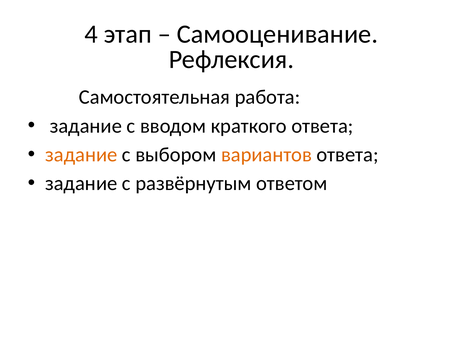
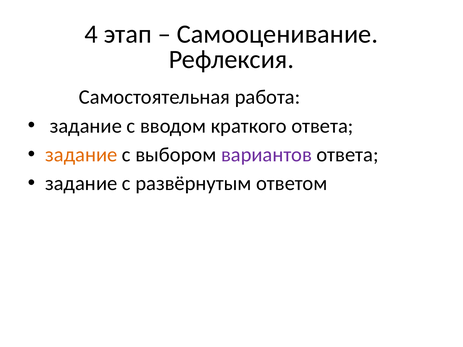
вариантов colour: orange -> purple
